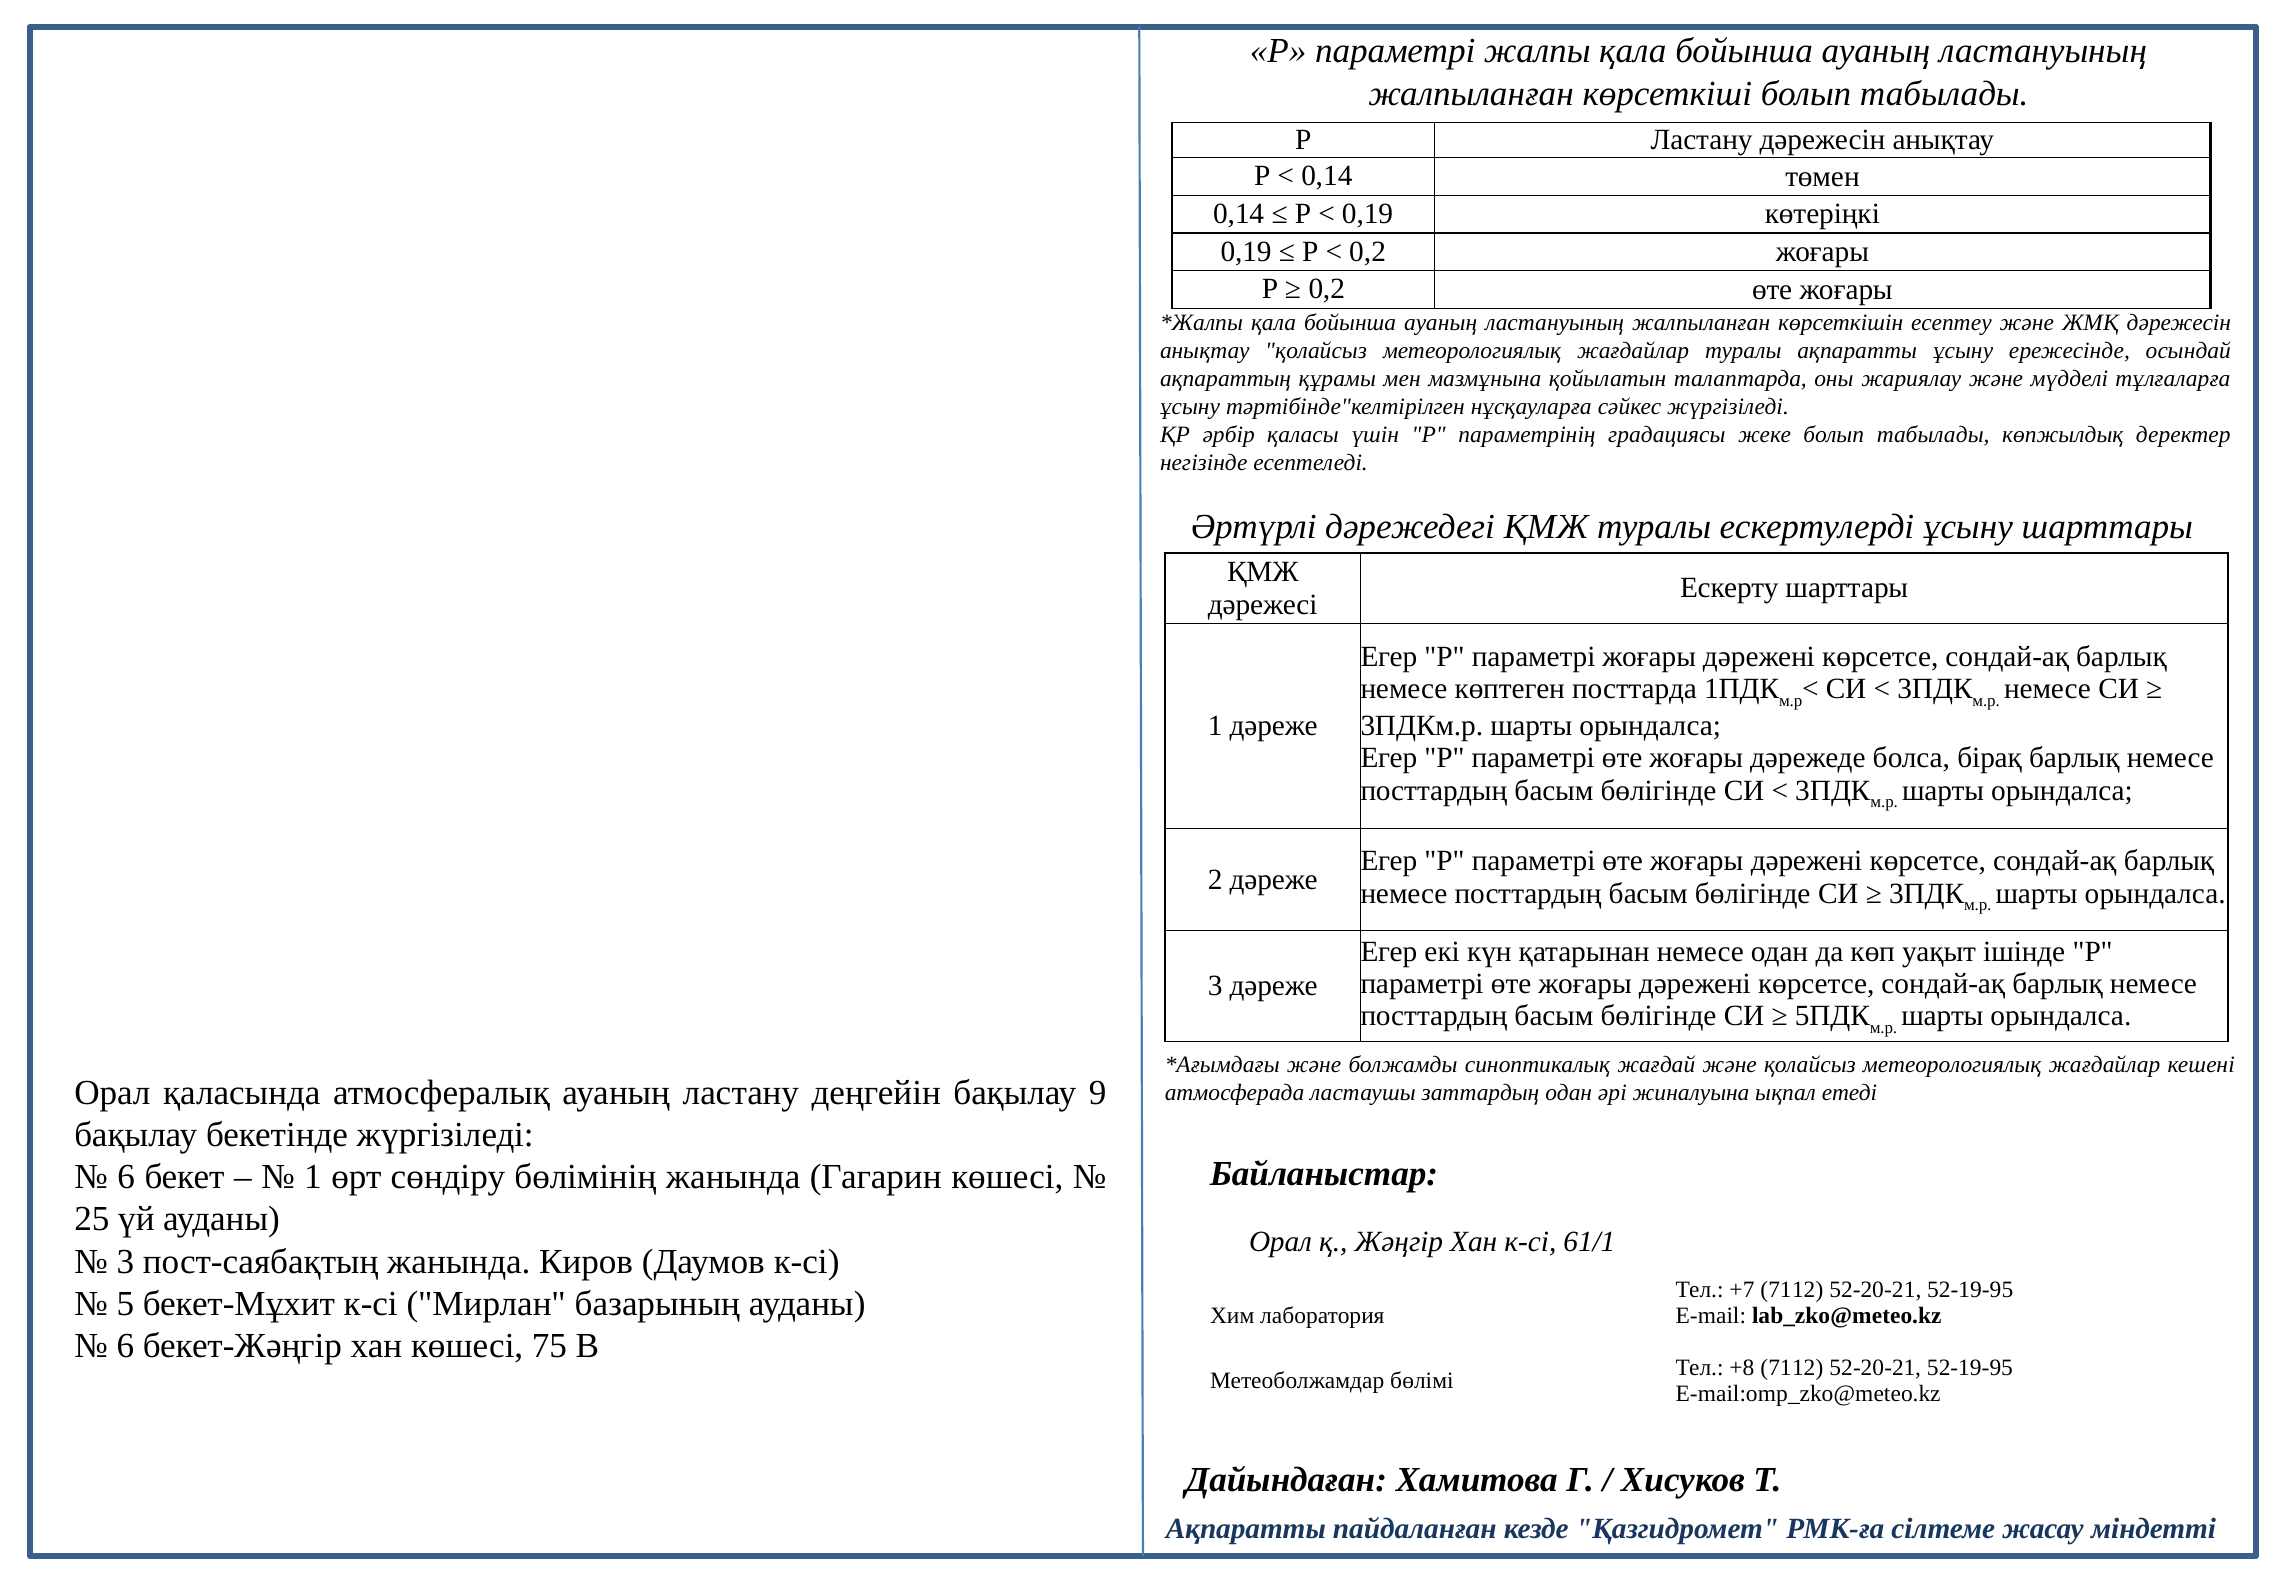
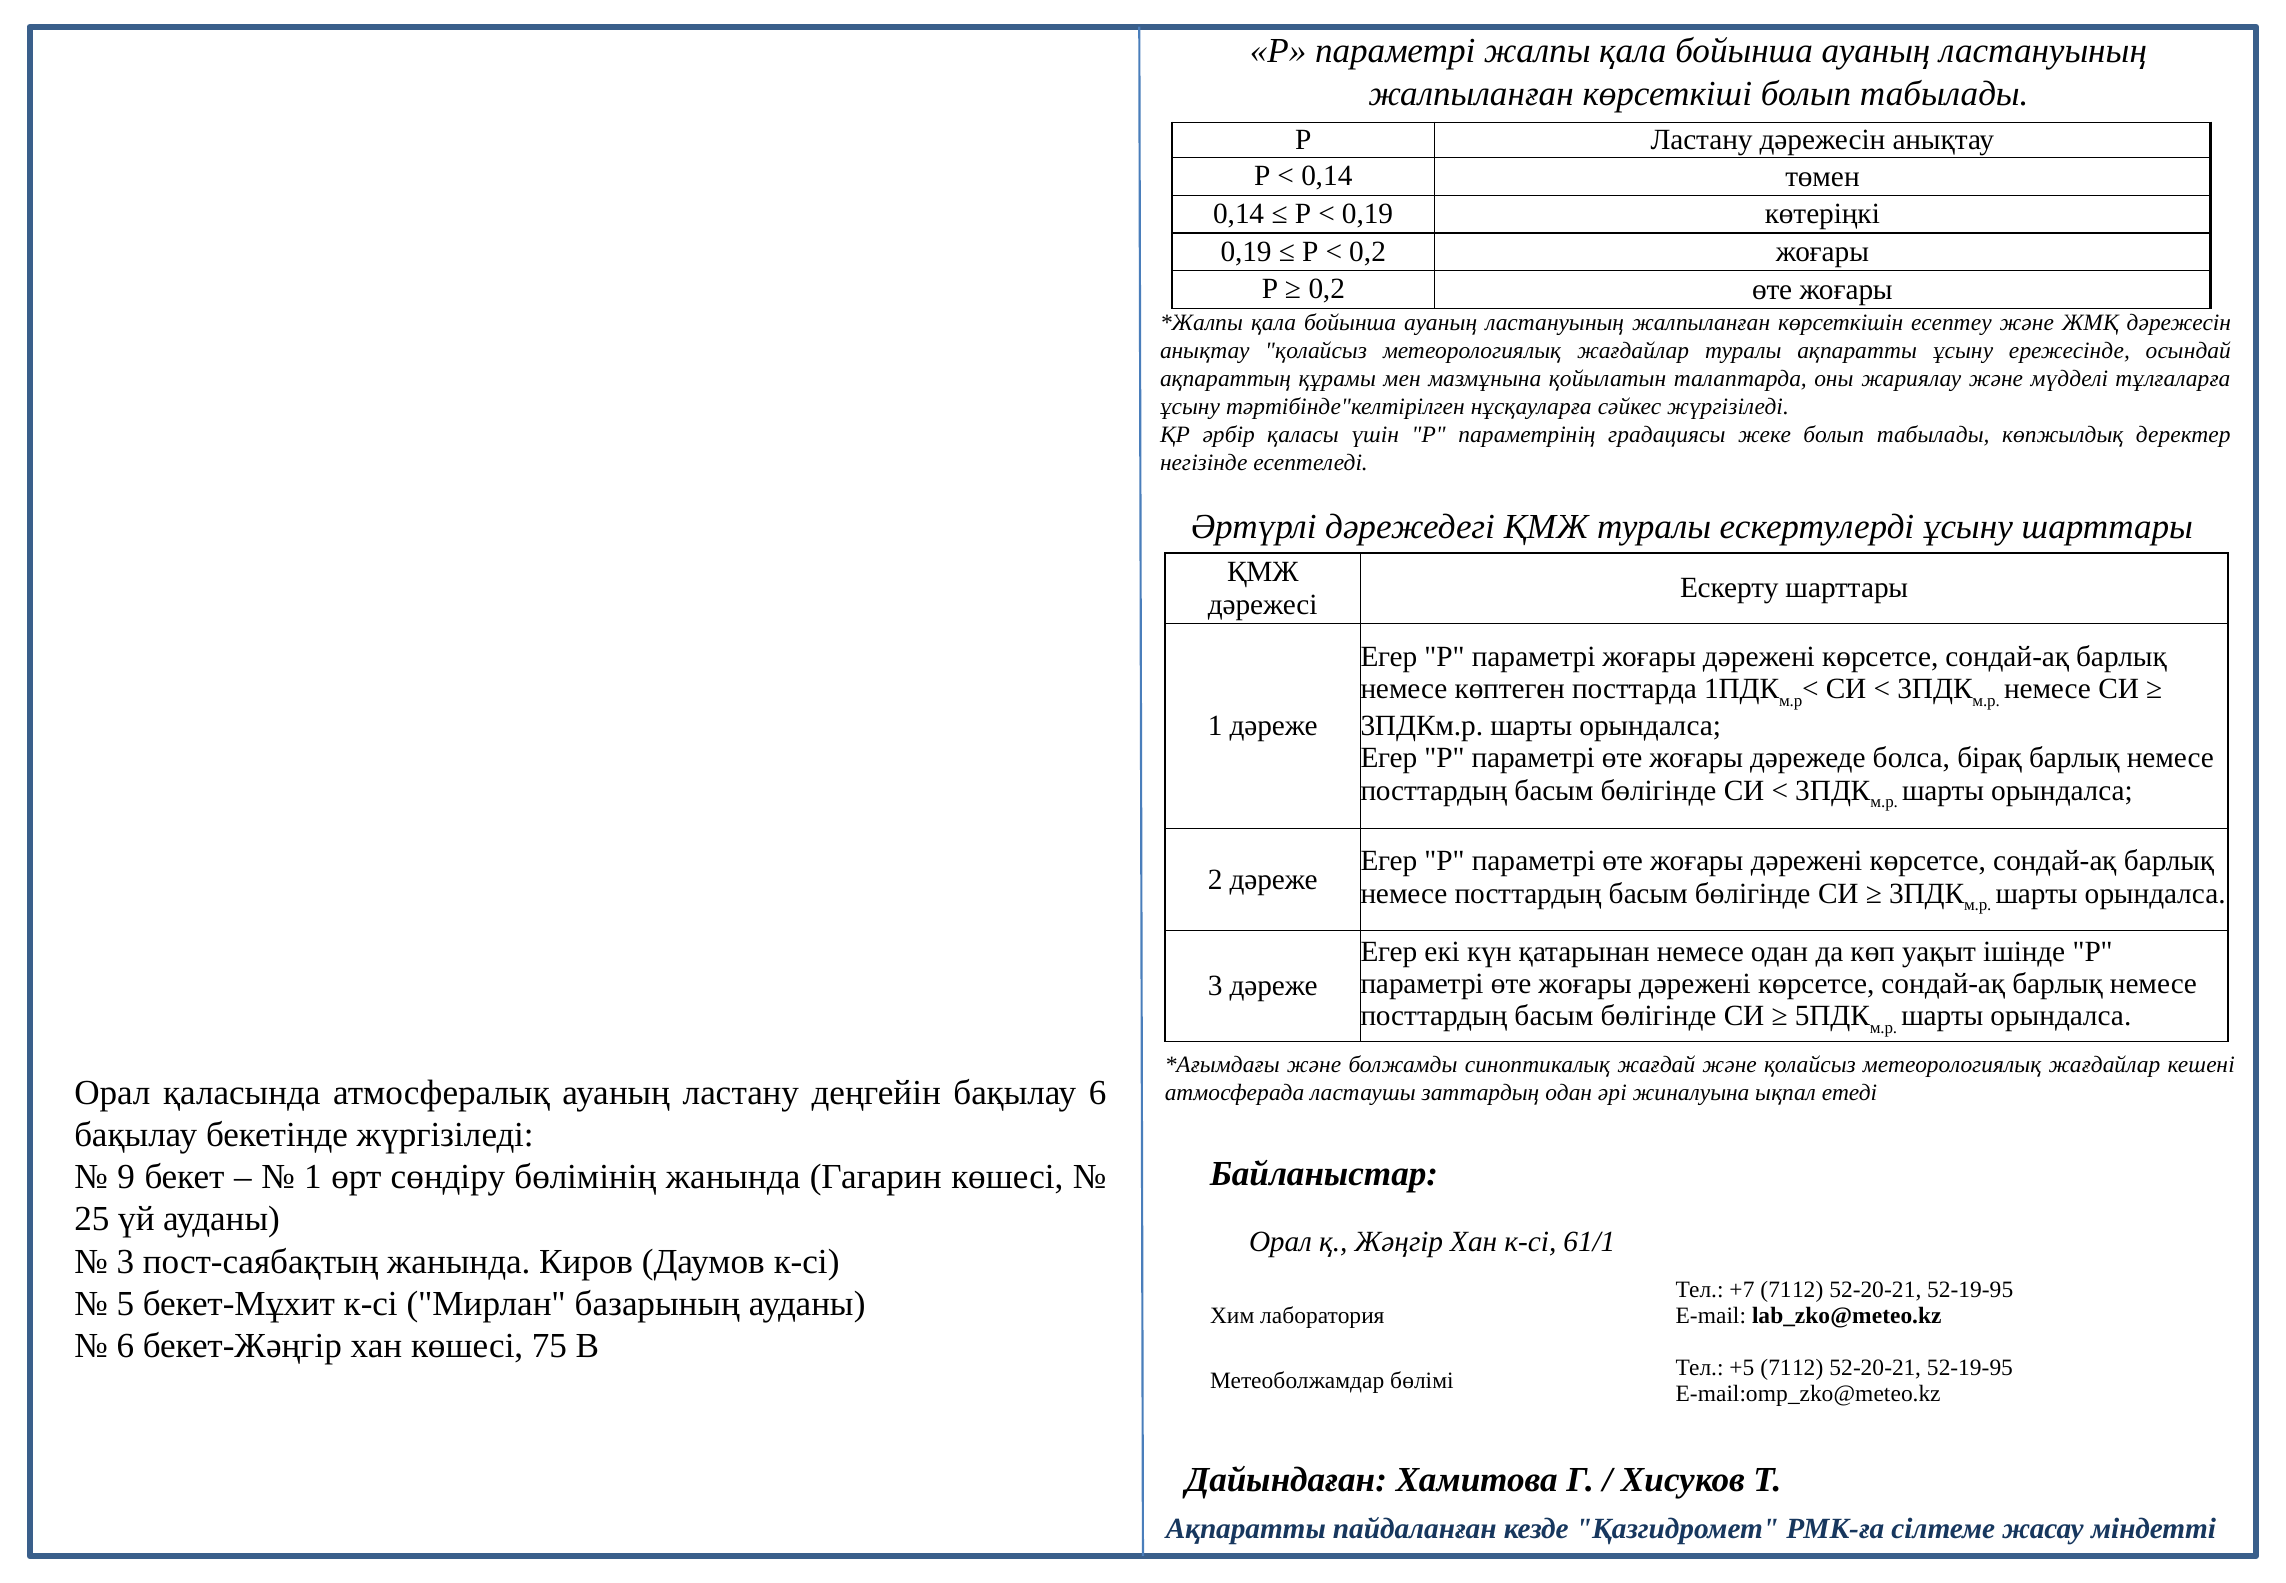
бақылау 9: 9 -> 6
6 at (126, 1177): 6 -> 9
+8: +8 -> +5
